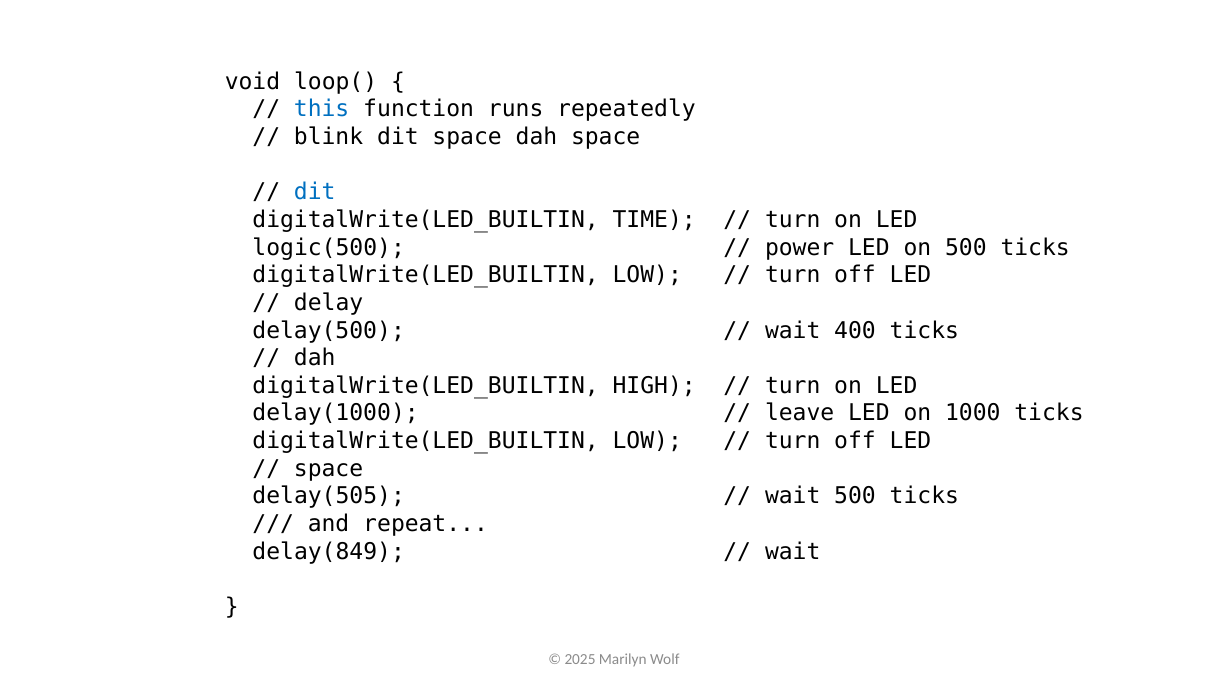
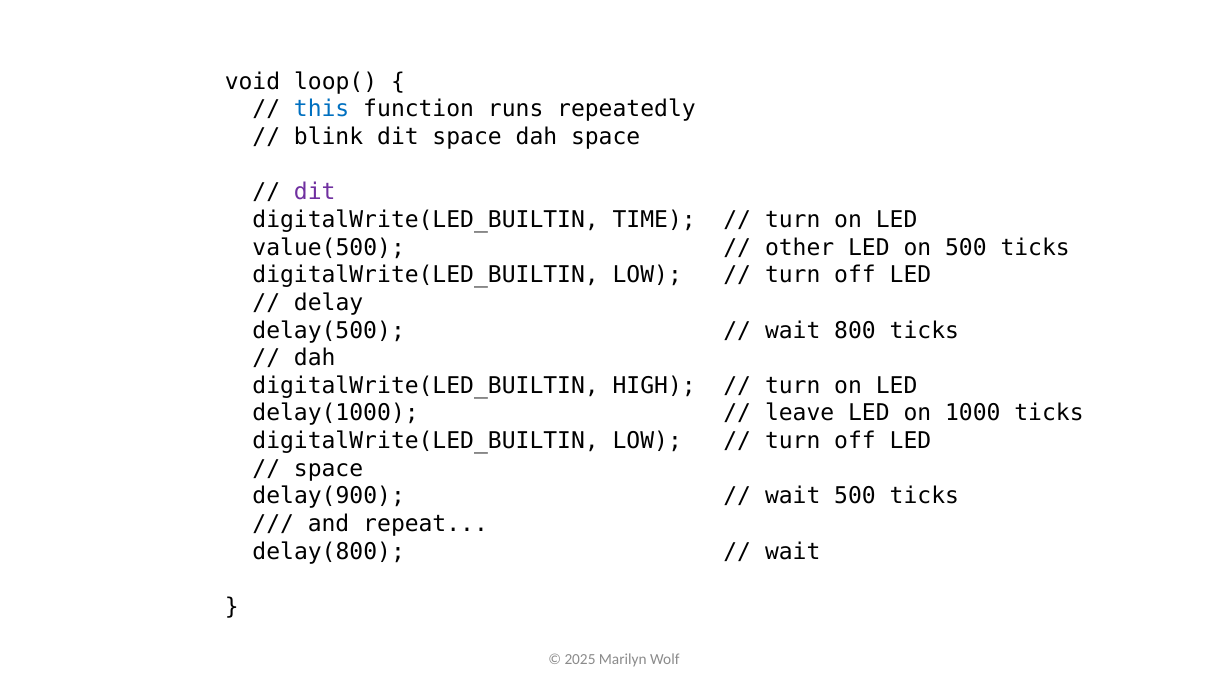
dit at (315, 192) colour: blue -> purple
logic(500: logic(500 -> value(500
power: power -> other
400: 400 -> 800
delay(505: delay(505 -> delay(900
delay(849: delay(849 -> delay(800
